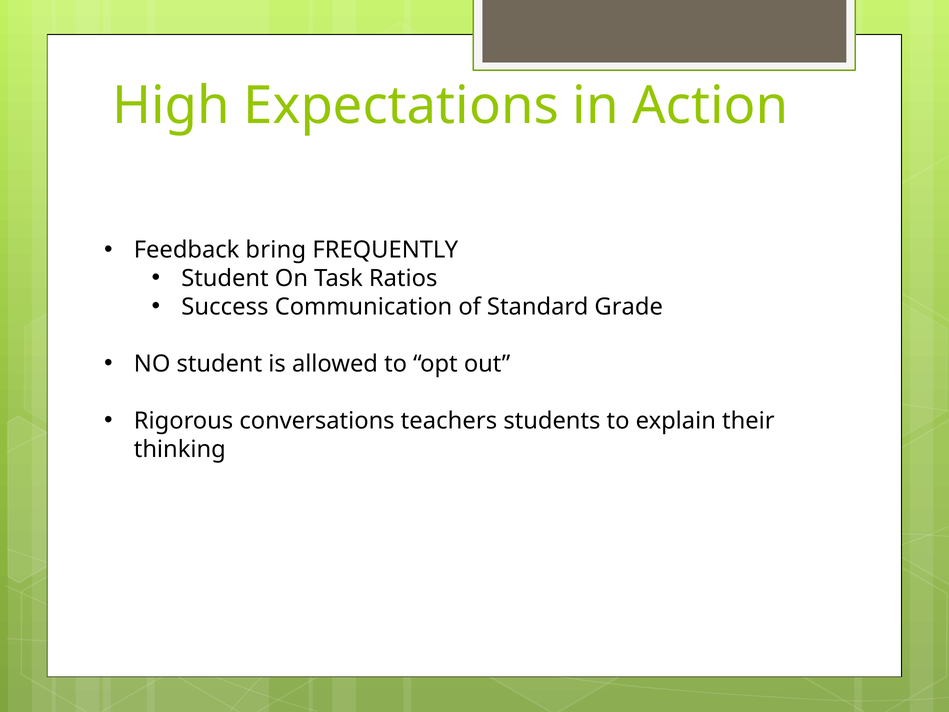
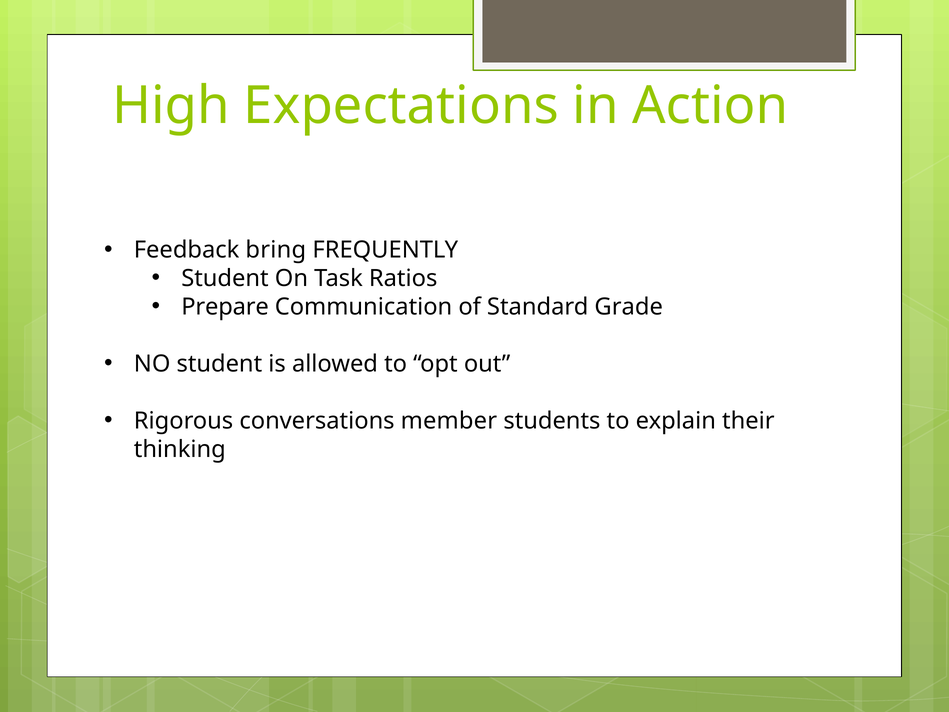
Success: Success -> Prepare
teachers: teachers -> member
